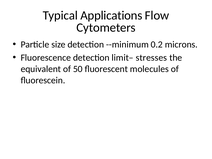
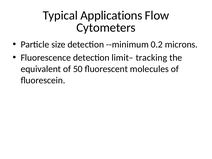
stresses: stresses -> tracking
